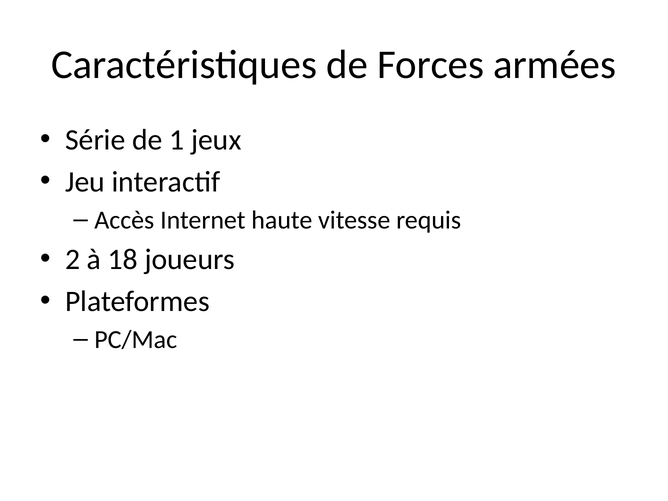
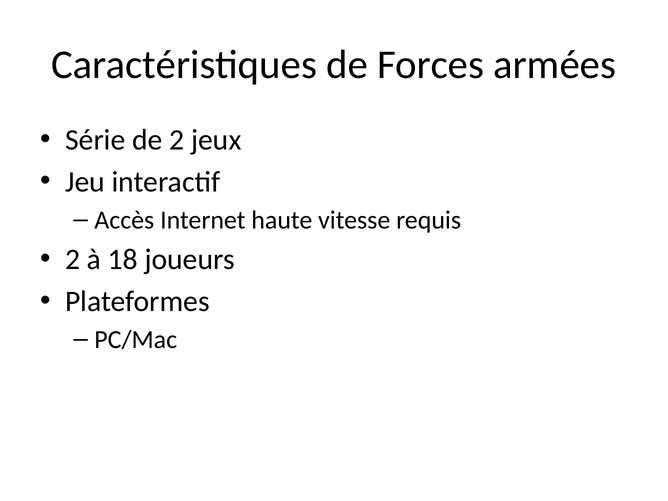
de 1: 1 -> 2
